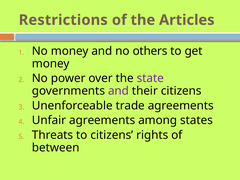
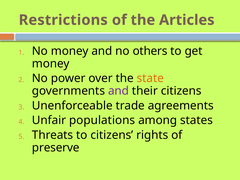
state colour: purple -> orange
Unfair agreements: agreements -> populations
between: between -> preserve
